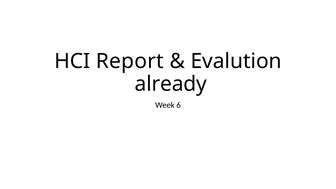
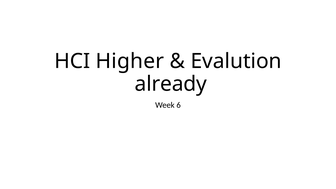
Report: Report -> Higher
